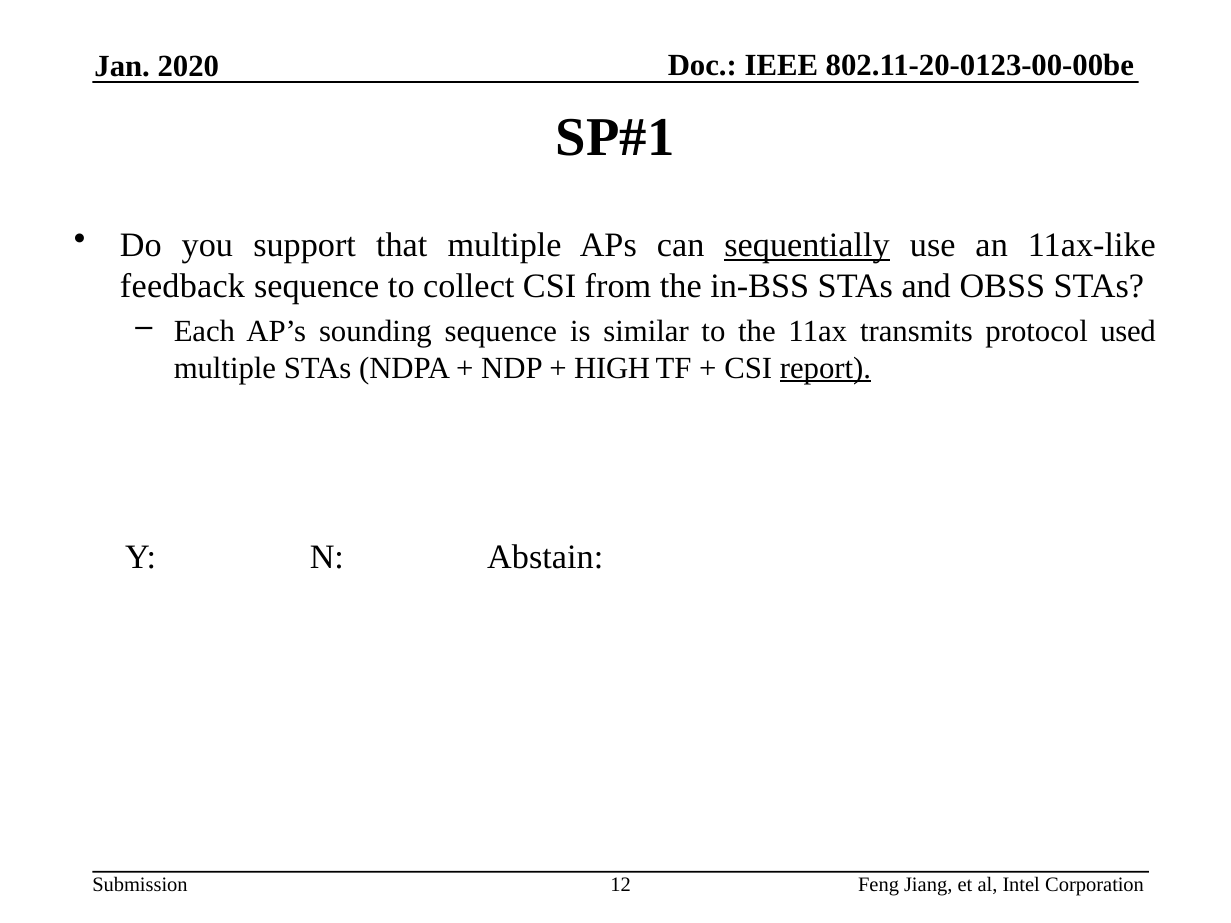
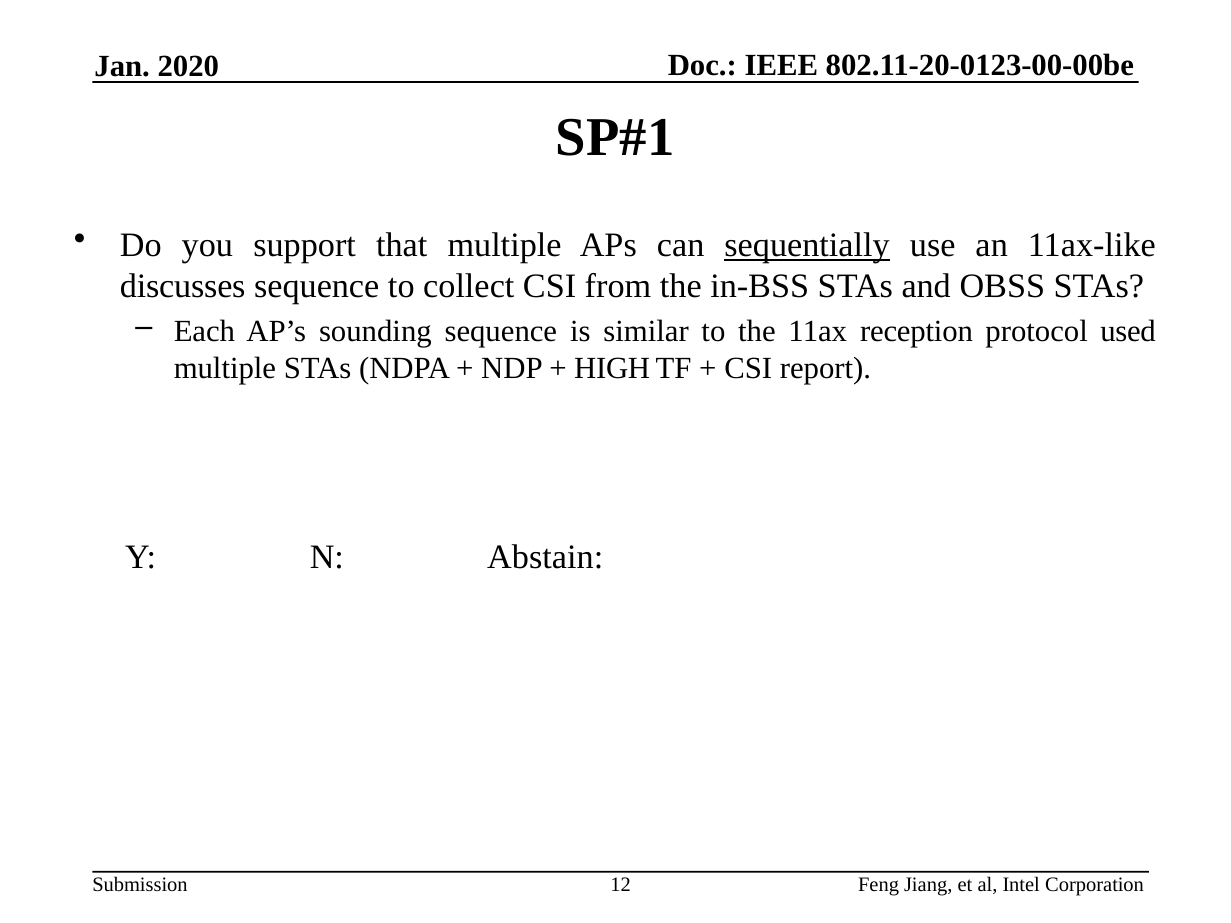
feedback: feedback -> discusses
transmits: transmits -> reception
report underline: present -> none
